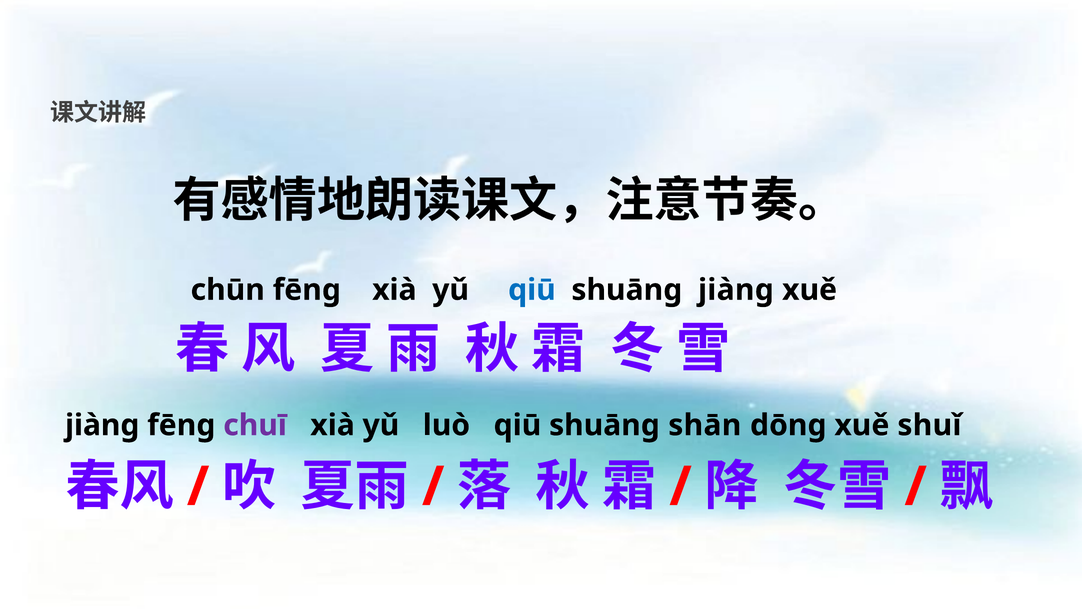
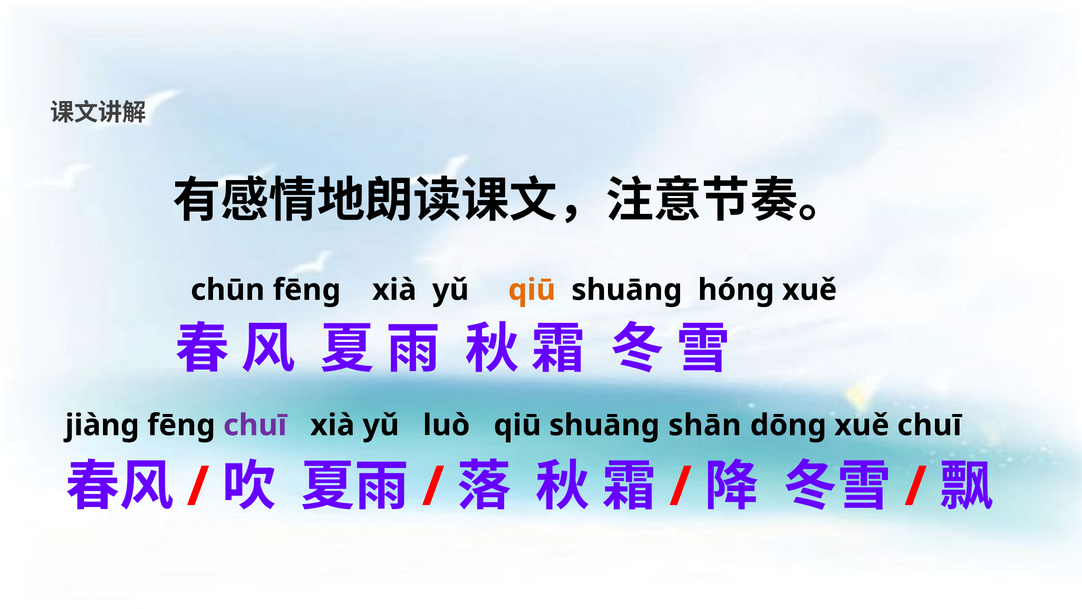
qiū at (532, 290) colour: blue -> orange
shuānɡ jiànɡ: jiànɡ -> hónɡ
xuě shuǐ: shuǐ -> chuī
